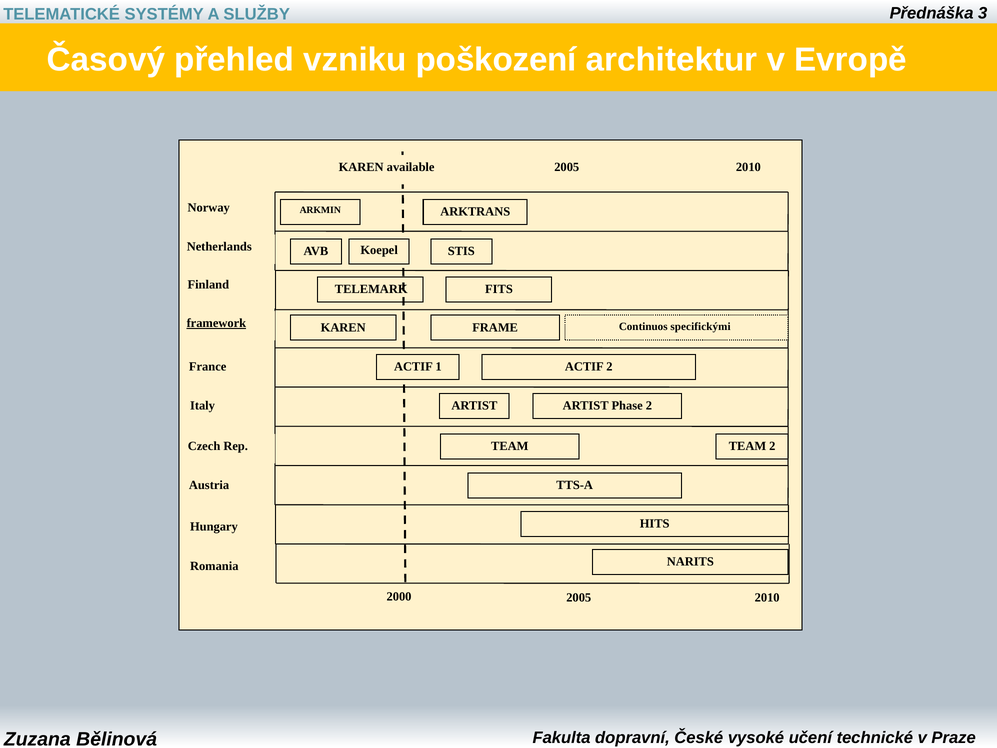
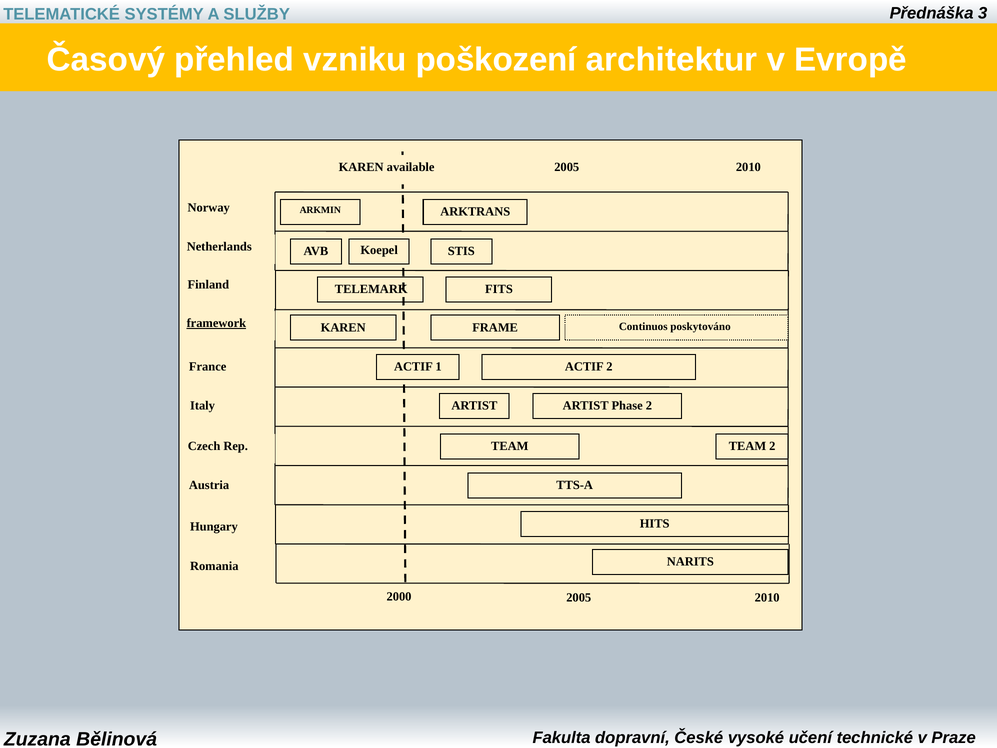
specifickými: specifickými -> poskytováno
